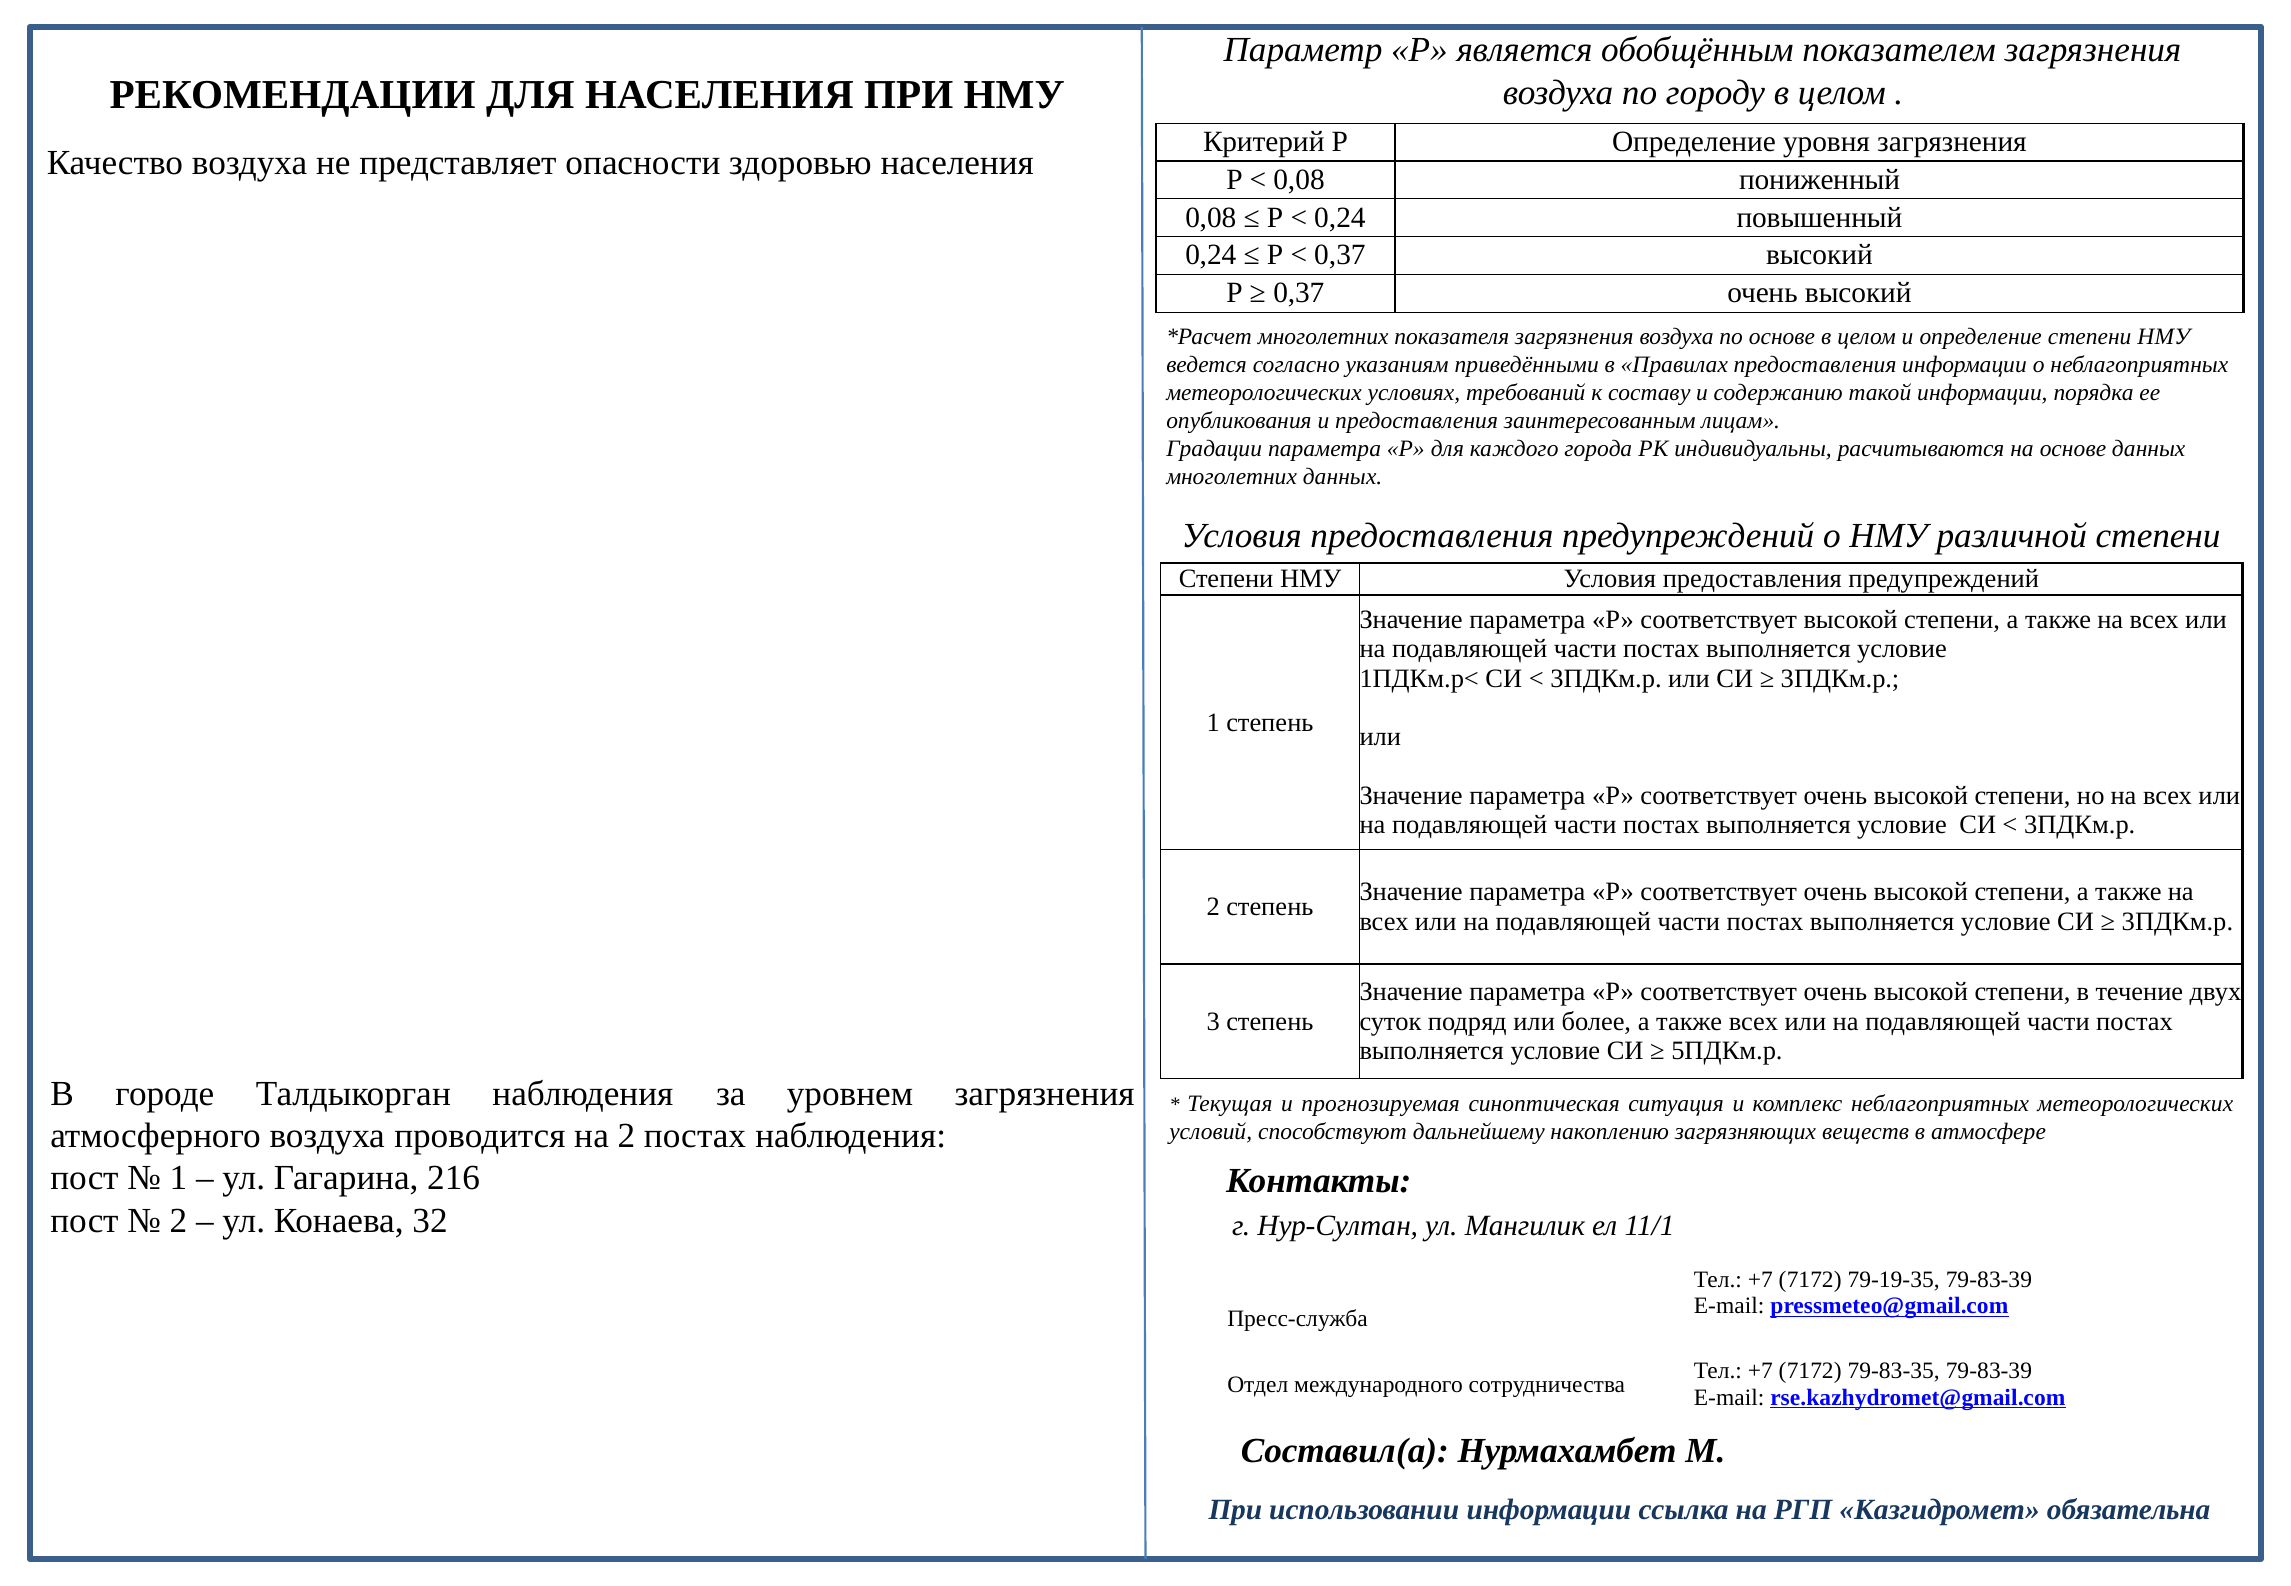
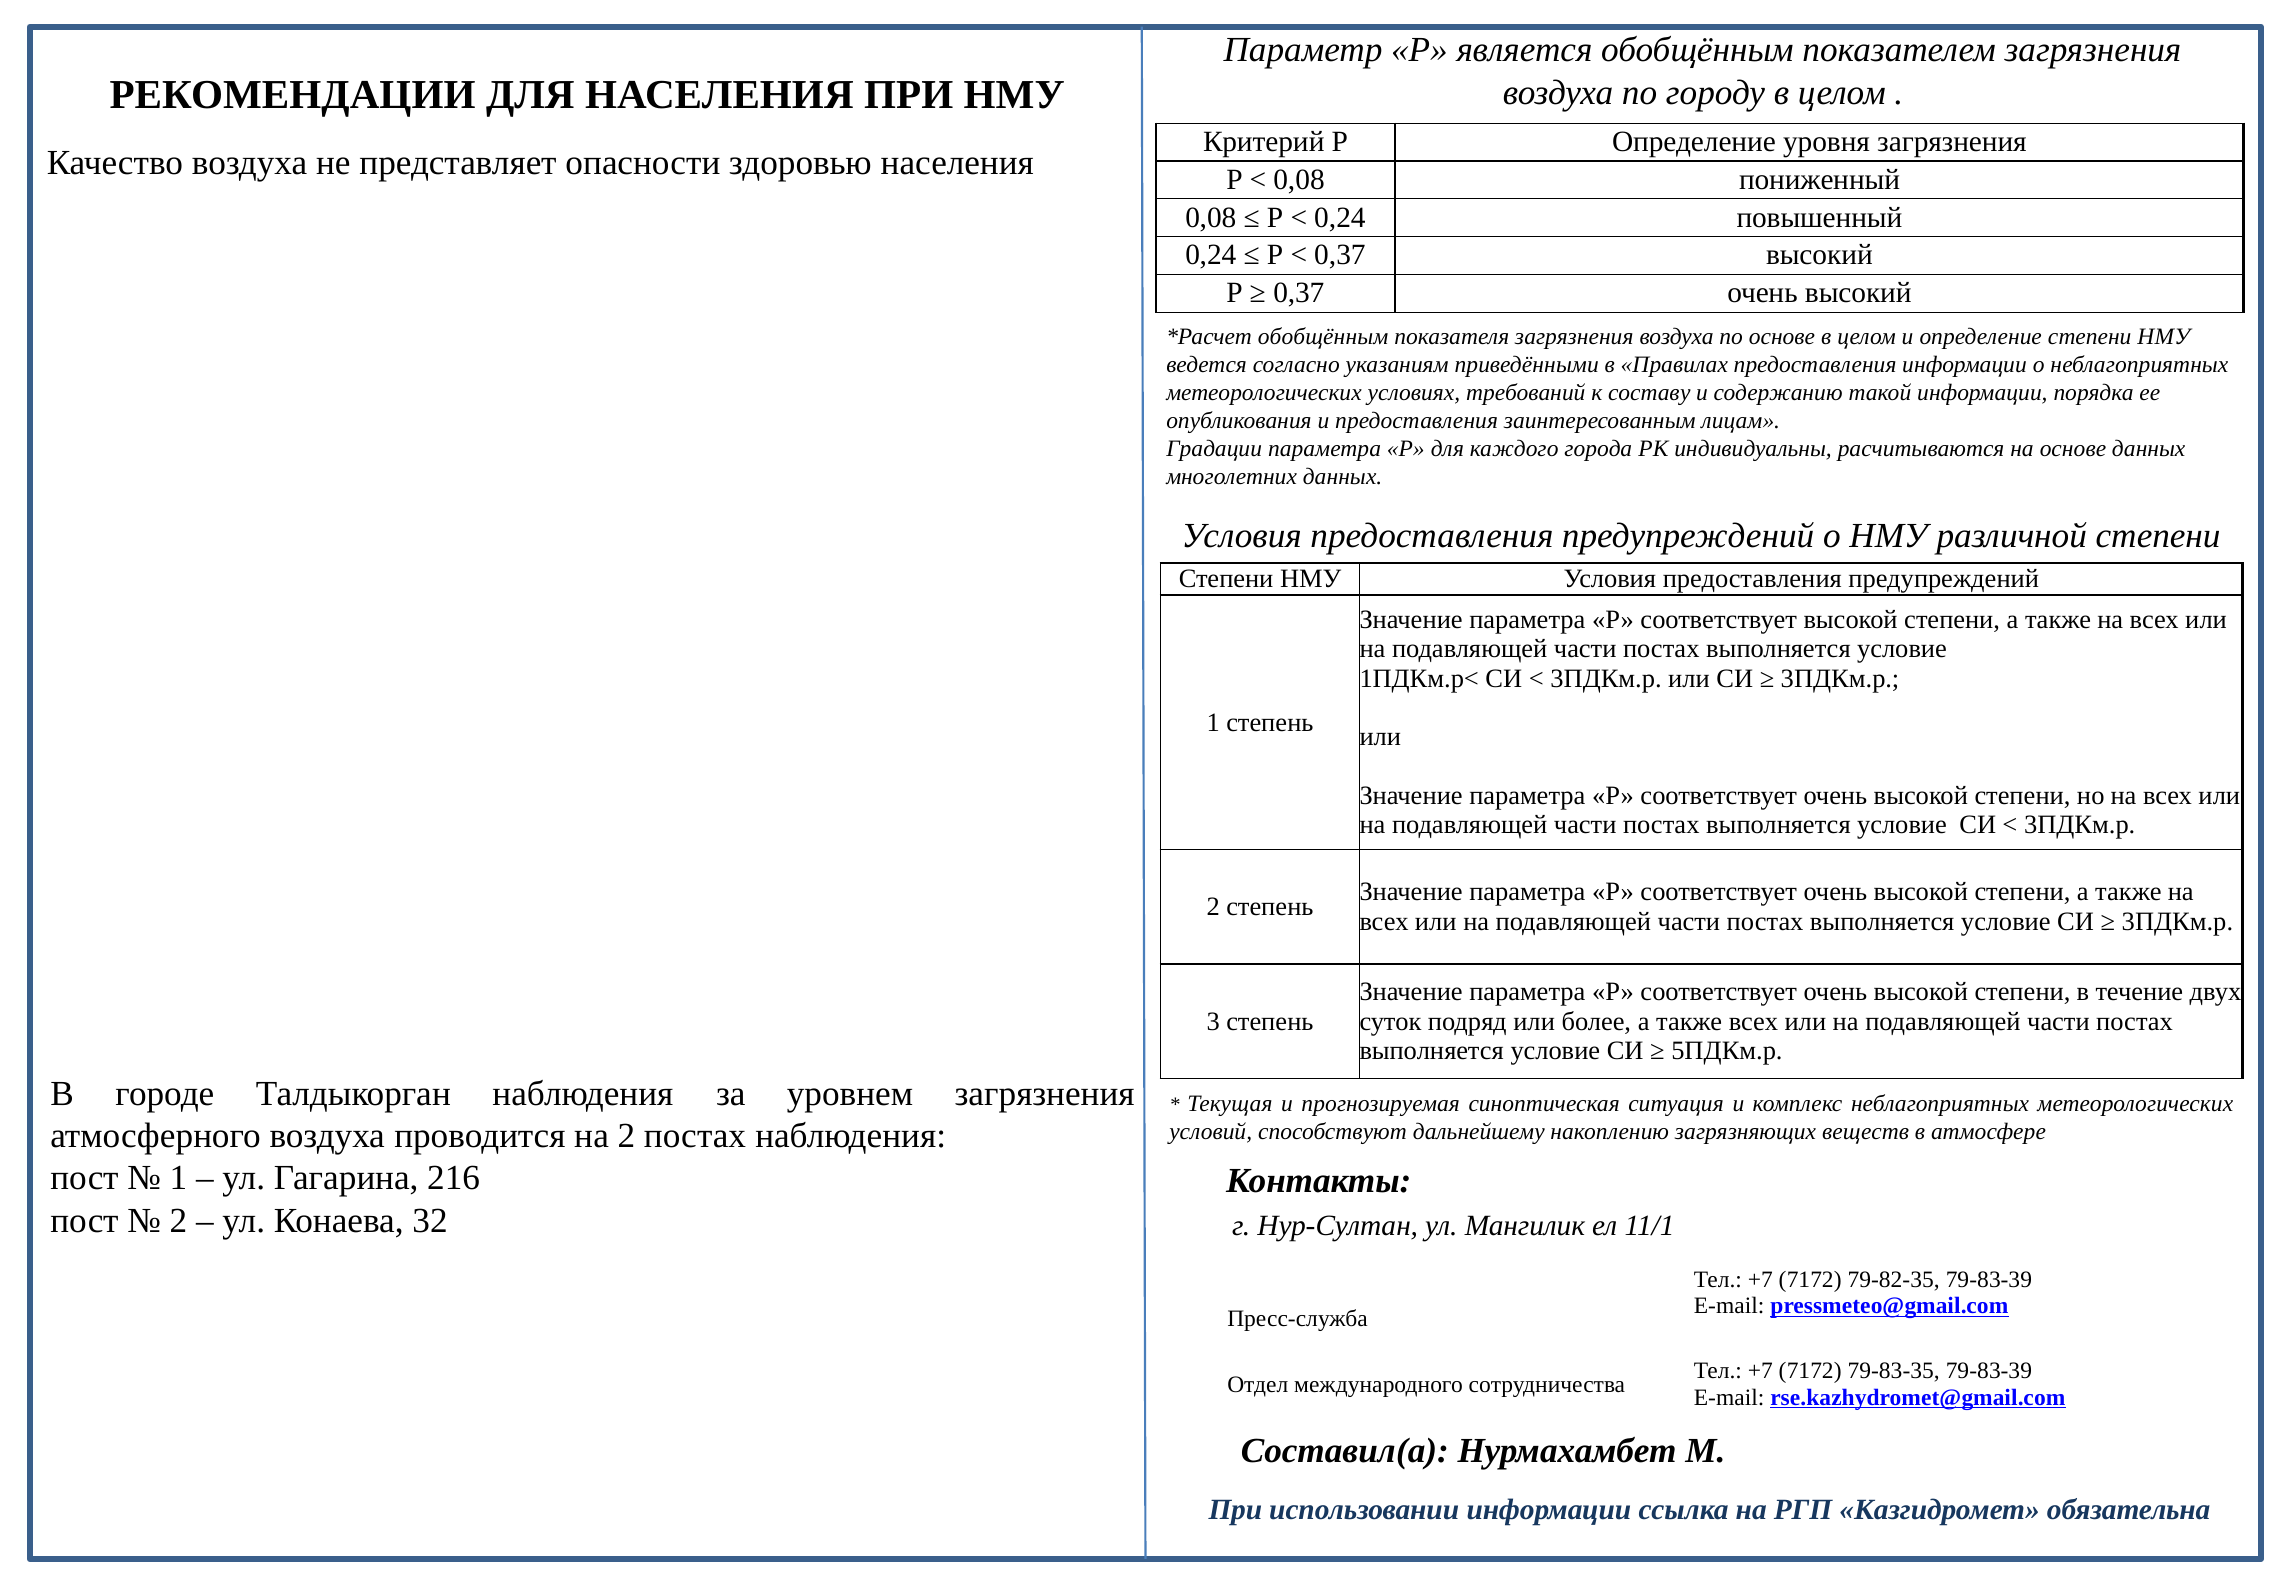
многолетних at (1323, 336): многолетних -> обобщённым
79-19-35: 79-19-35 -> 79-82-35
